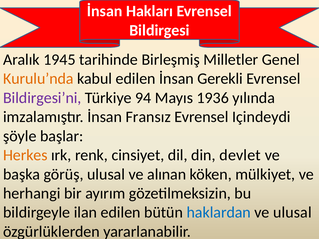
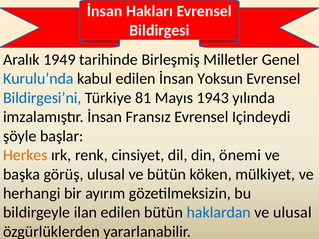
1945: 1945 -> 1949
Kurulu’nda colour: orange -> blue
Gerekli: Gerekli -> Yoksun
Bildirgesi’ni colour: purple -> blue
94: 94 -> 81
1936: 1936 -> 1943
devlet: devlet -> önemi
ve alınan: alınan -> bütün
